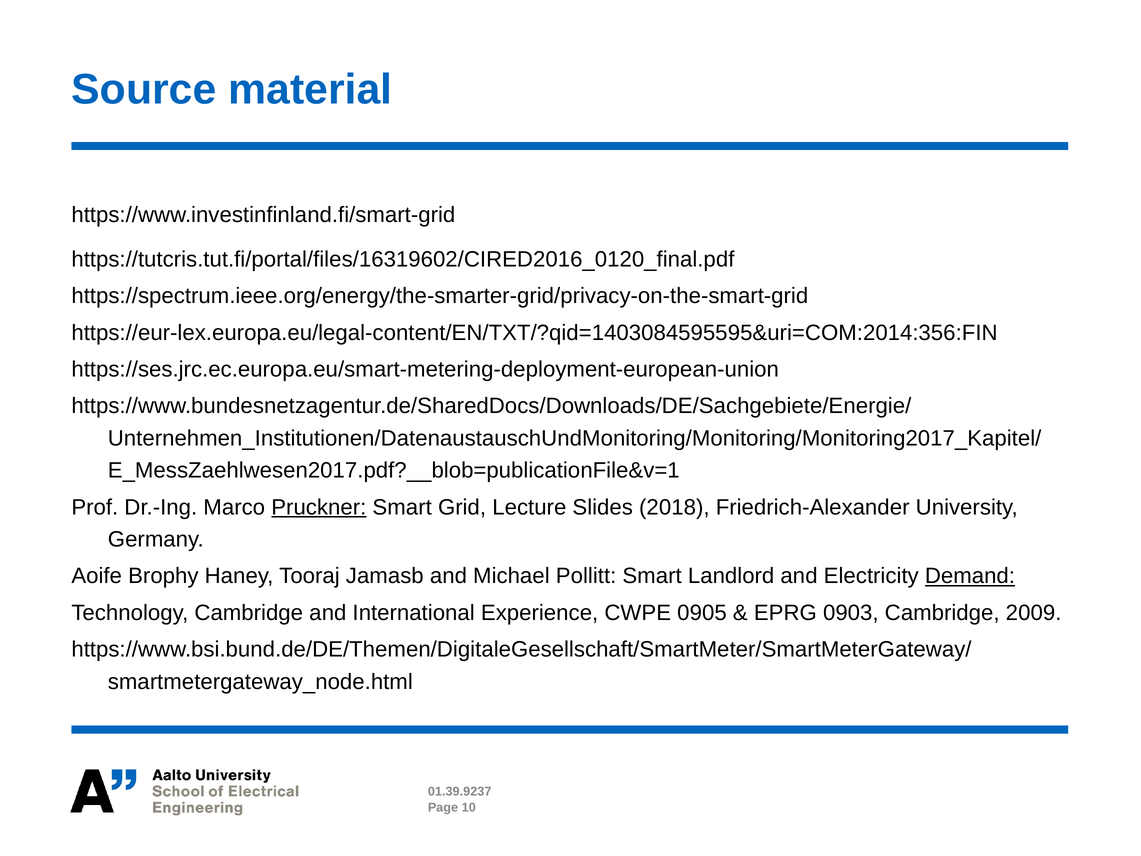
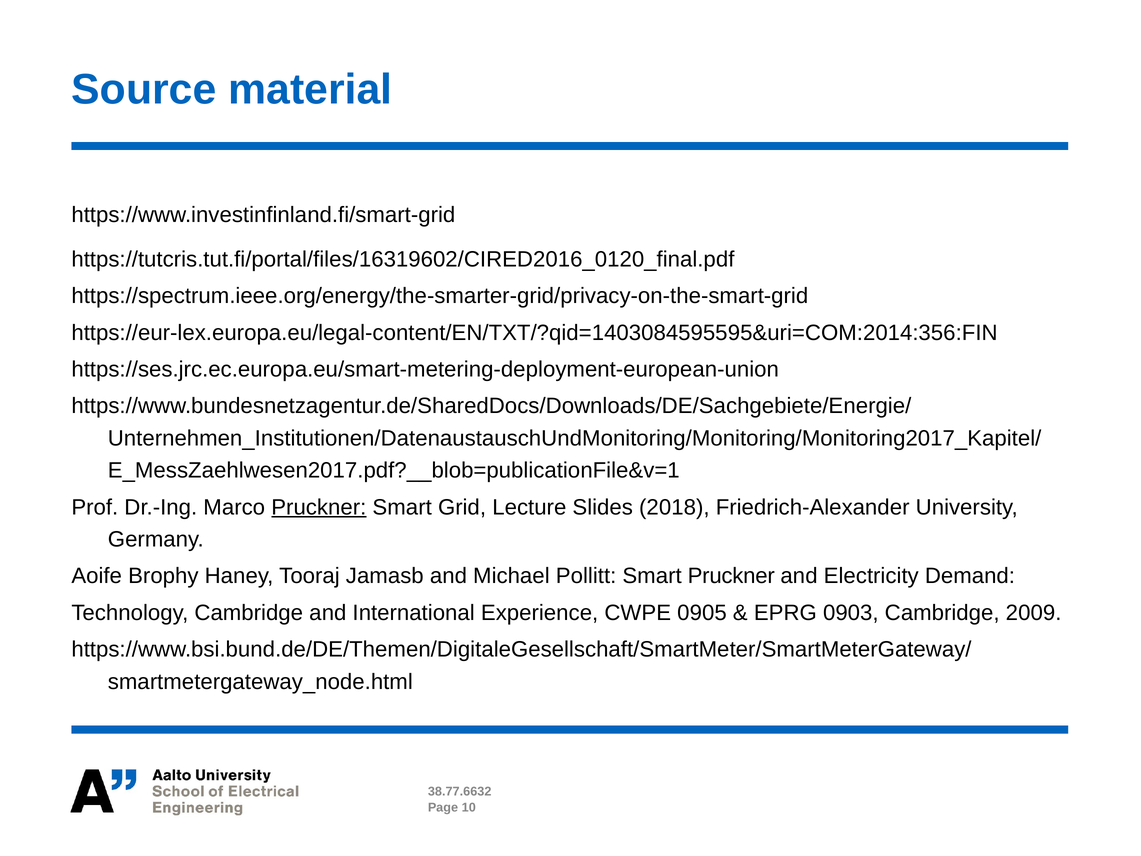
Smart Landlord: Landlord -> Pruckner
Demand underline: present -> none
01.39.9237: 01.39.9237 -> 38.77.6632
